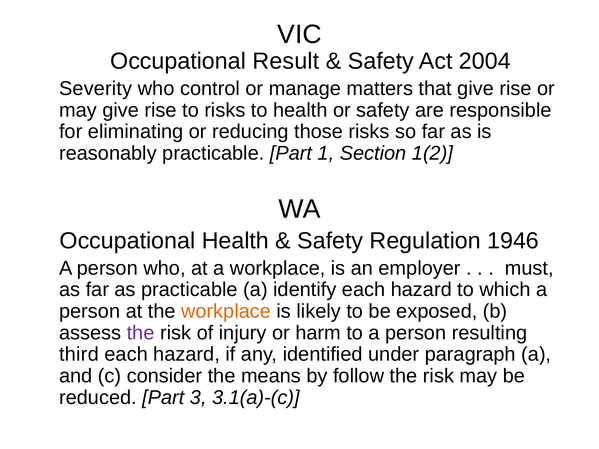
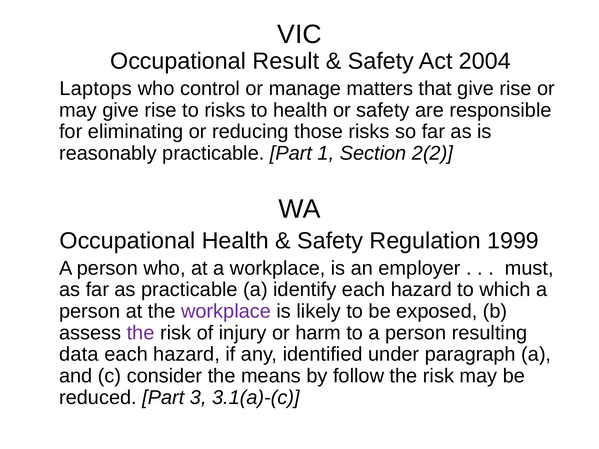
Severity: Severity -> Laptops
1(2: 1(2 -> 2(2
1946: 1946 -> 1999
workplace at (226, 311) colour: orange -> purple
third: third -> data
